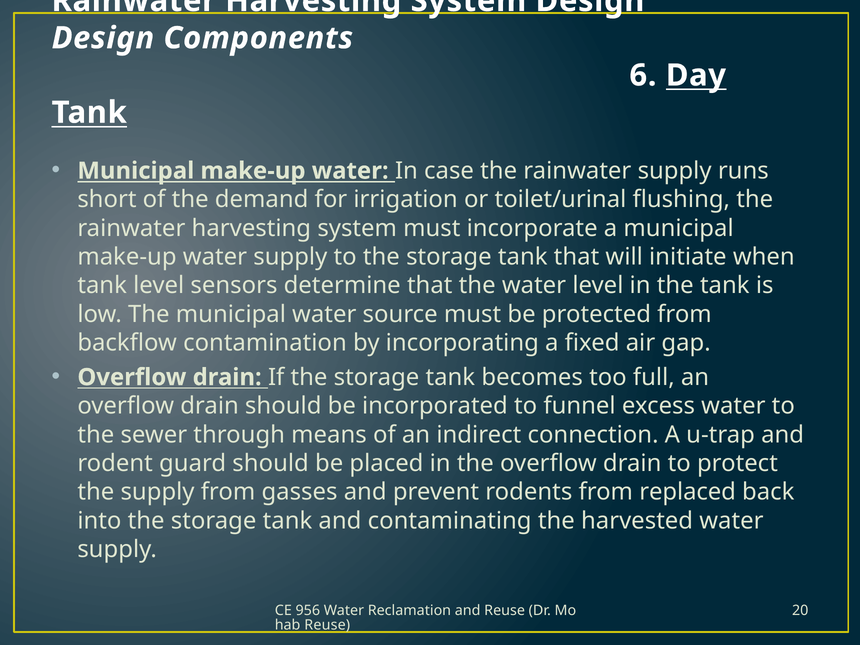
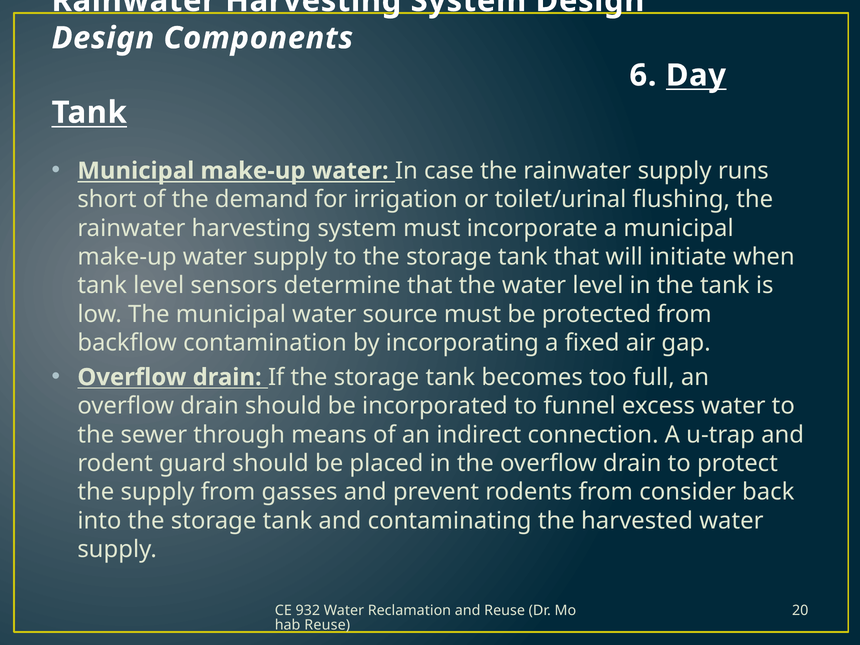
replaced: replaced -> consider
956: 956 -> 932
